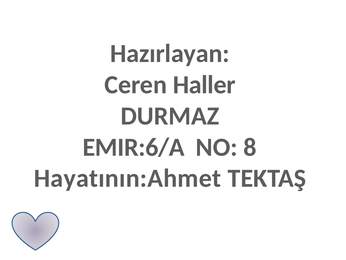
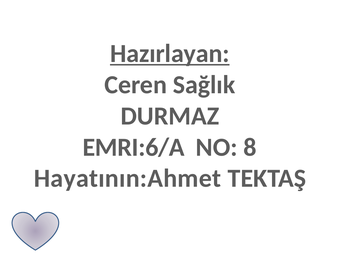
Hazırlayan underline: none -> present
Haller: Haller -> Sağlık
EMIR:6/A: EMIR:6/A -> EMRI:6/A
